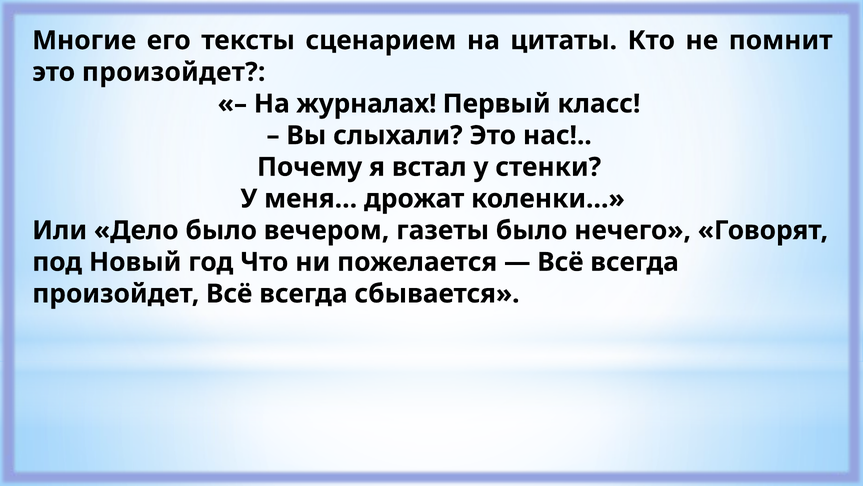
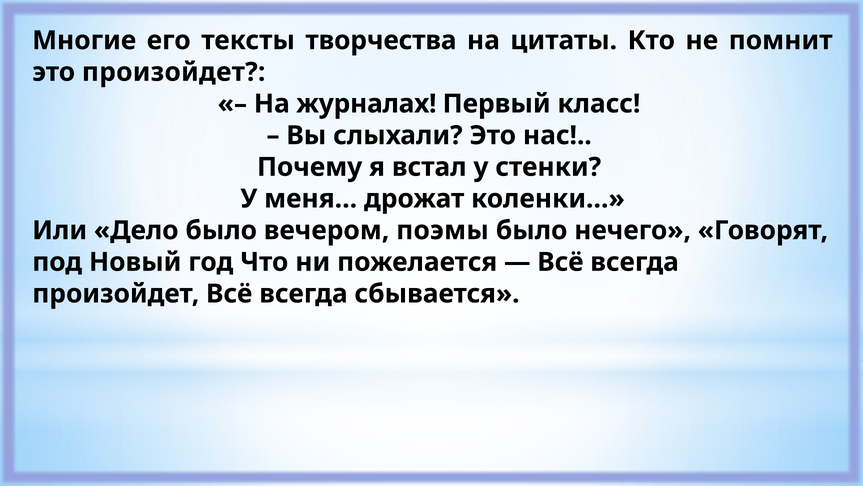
сценарием: сценарием -> творчества
газеты: газеты -> поэмы
